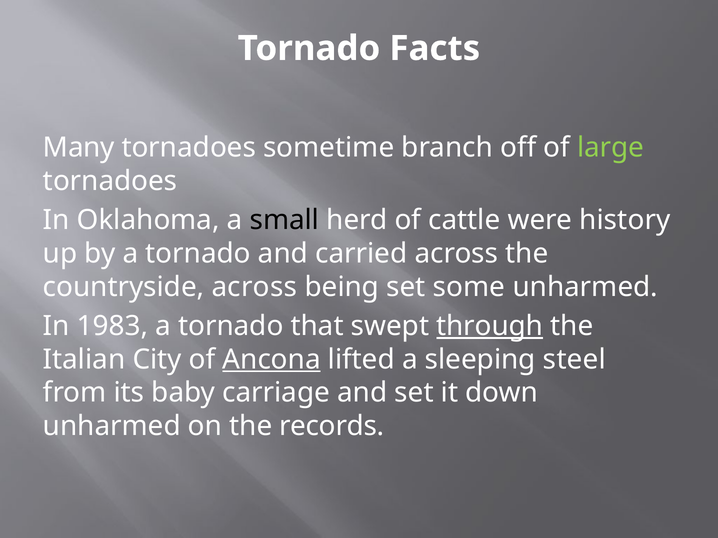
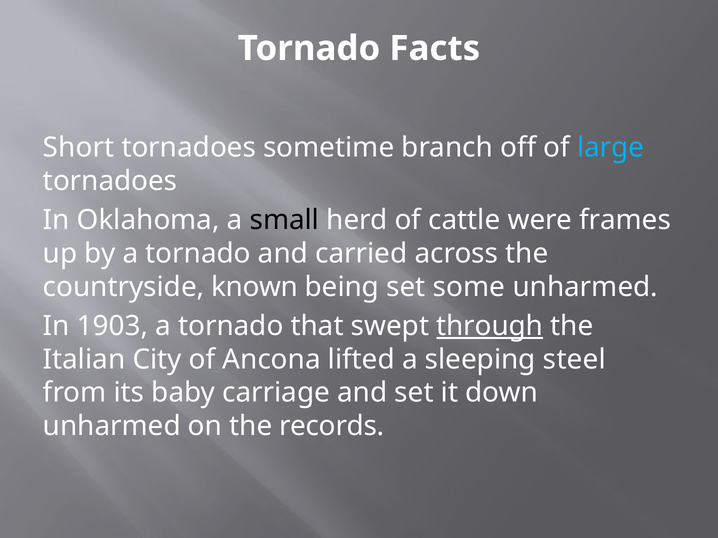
Many: Many -> Short
large colour: light green -> light blue
history: history -> frames
countryside across: across -> known
1983: 1983 -> 1903
Ancona underline: present -> none
